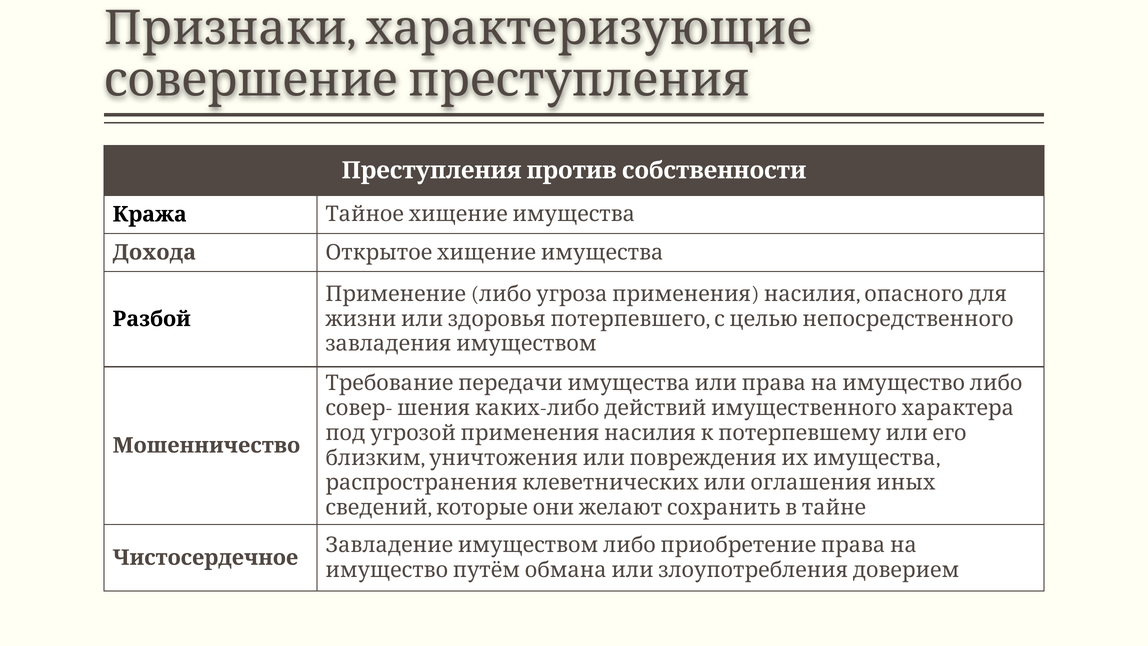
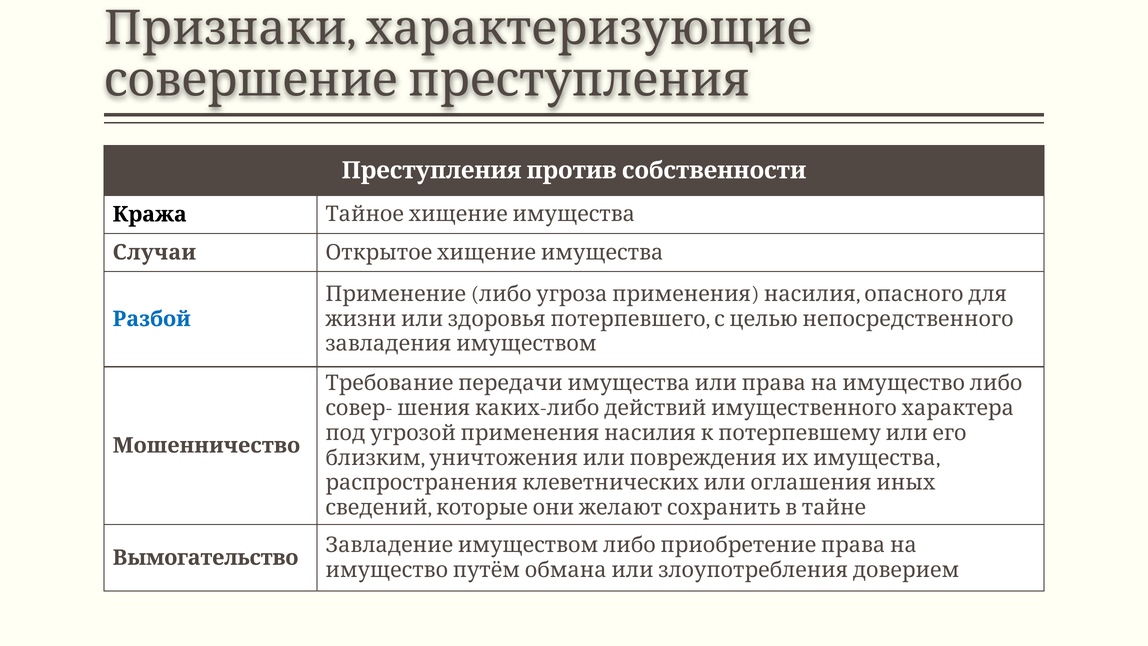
Дохода: Дохода -> Случаи
Разбой colour: black -> blue
Чистосердечное: Чистосердечное -> Вымогательство
